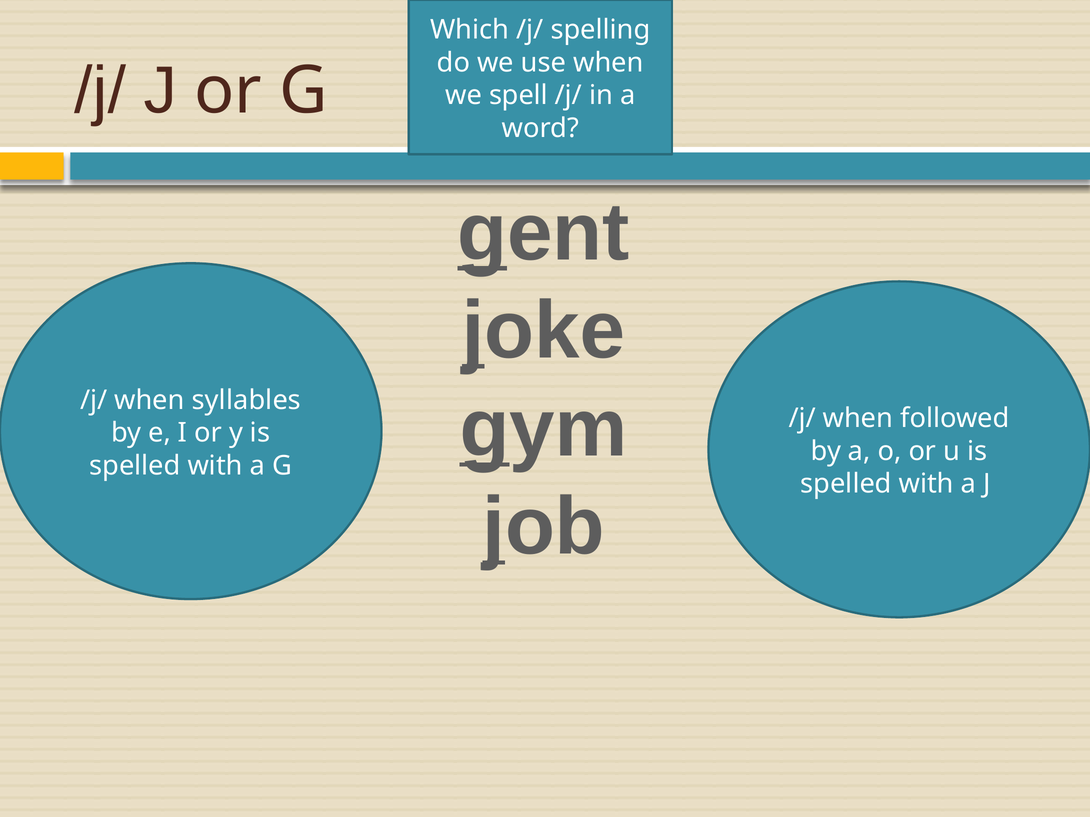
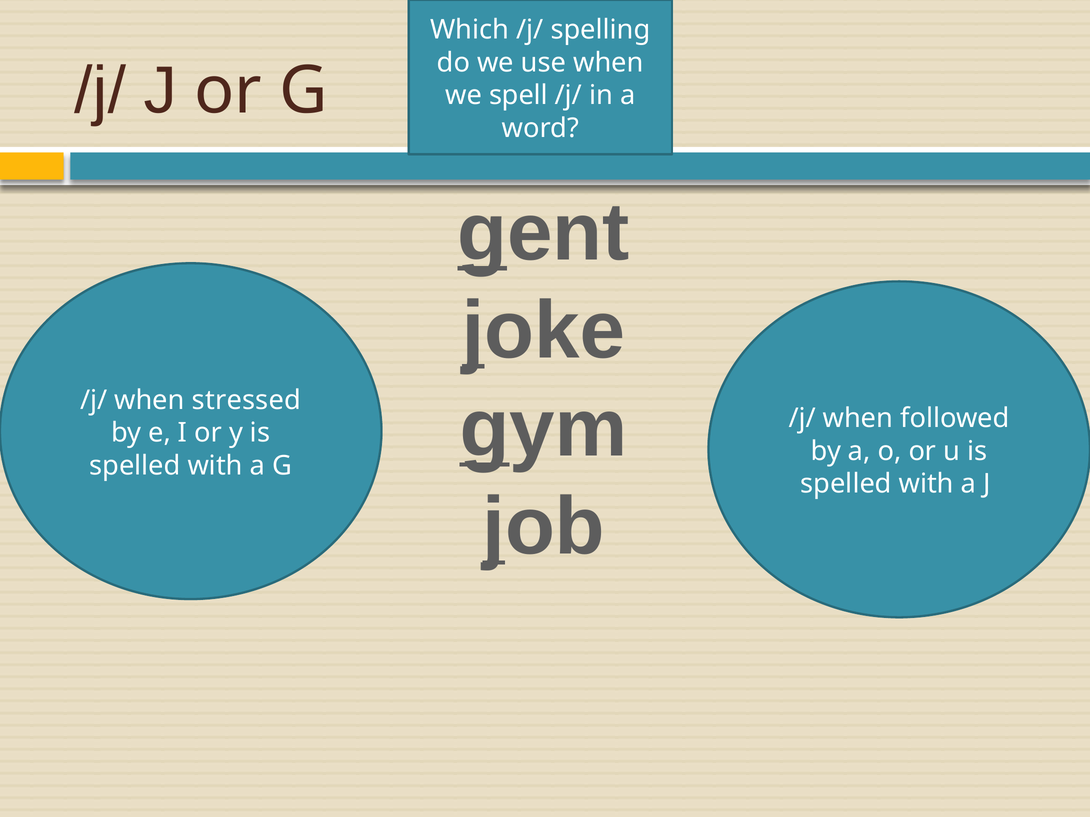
syllables: syllables -> stressed
